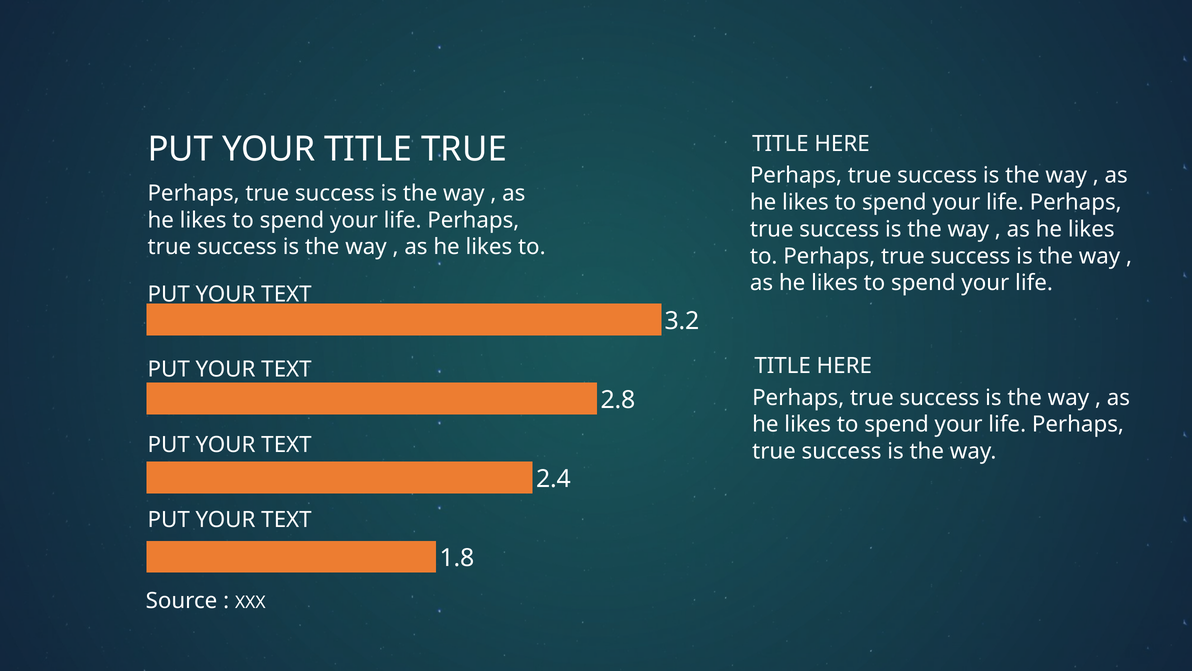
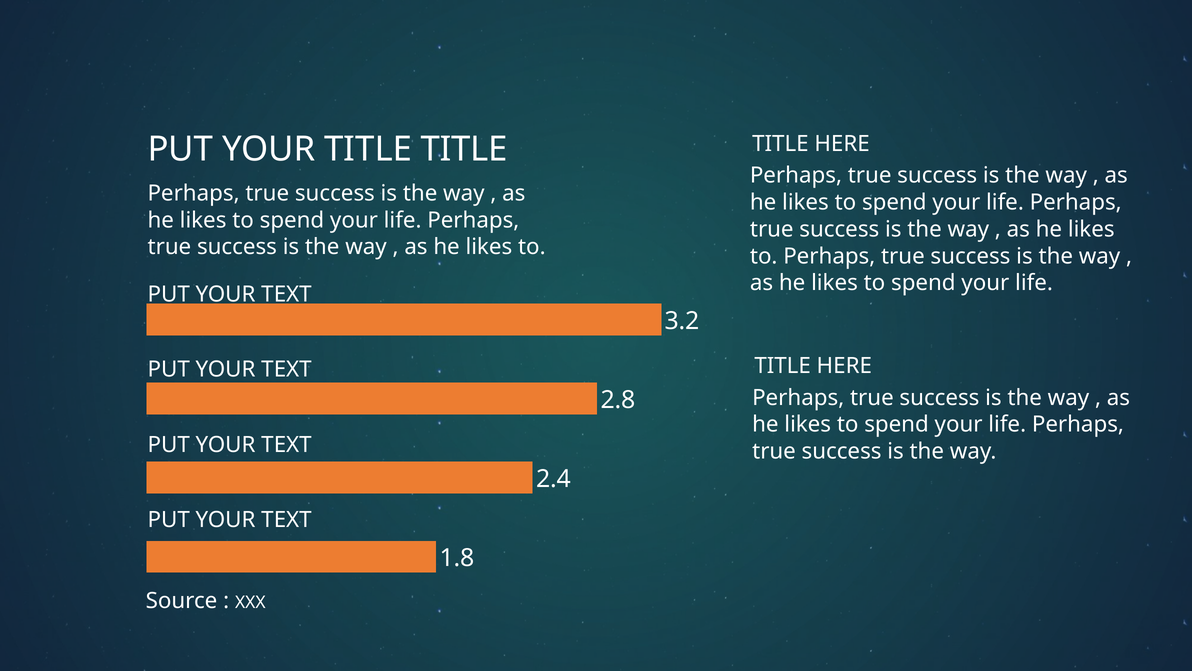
TITLE TRUE: TRUE -> TITLE
